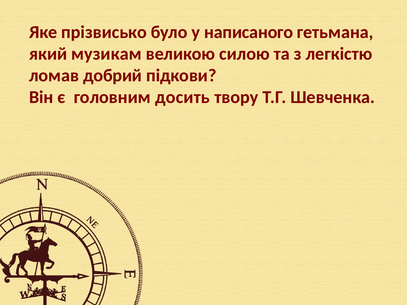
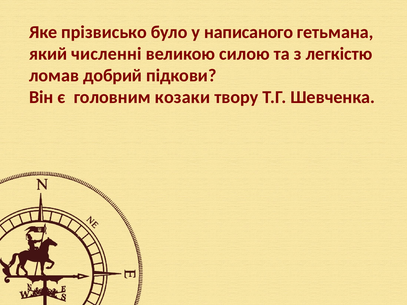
музикам: музикам -> численні
досить: досить -> козаки
